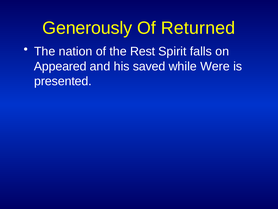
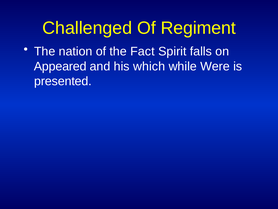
Generously: Generously -> Challenged
Returned: Returned -> Regiment
Rest: Rest -> Fact
saved: saved -> which
